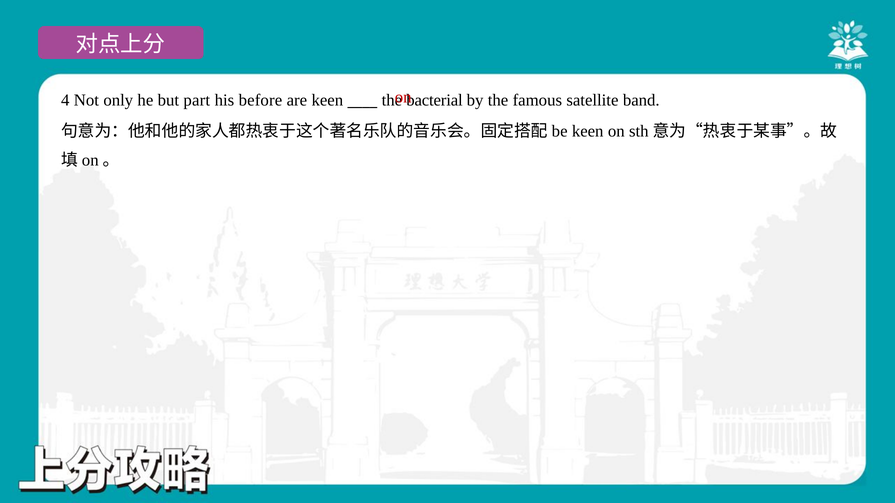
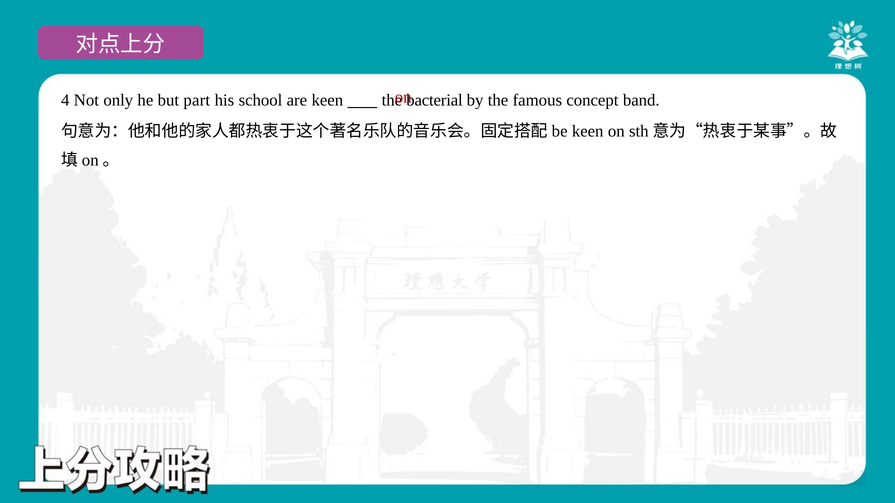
before: before -> school
satellite: satellite -> concept
